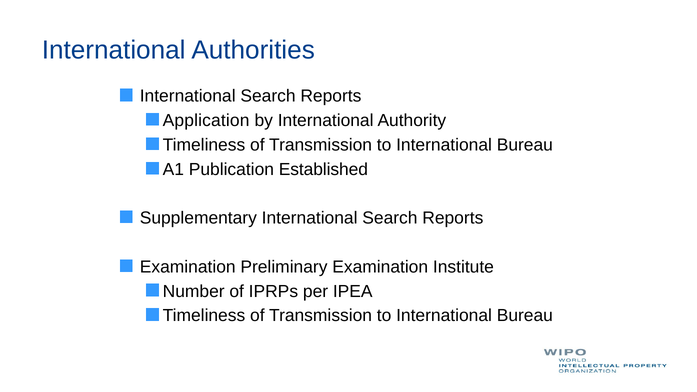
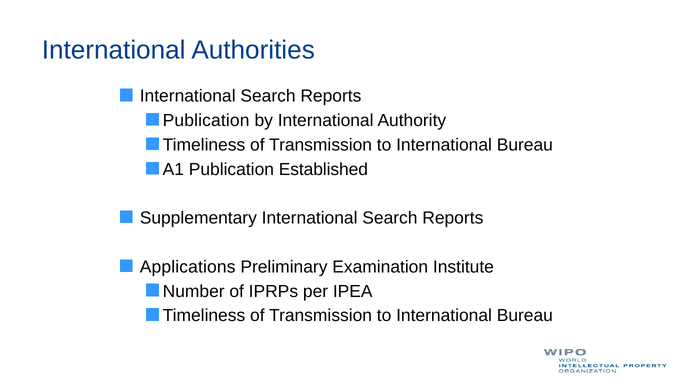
Application at (206, 121): Application -> Publication
Examination at (188, 267): Examination -> Applications
